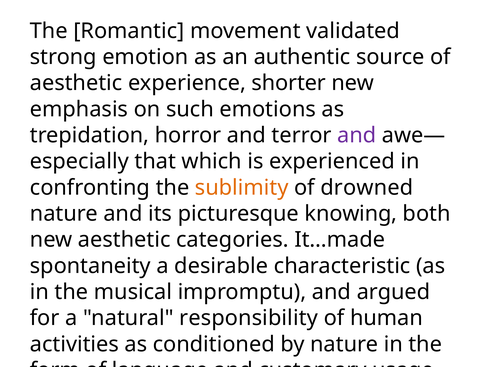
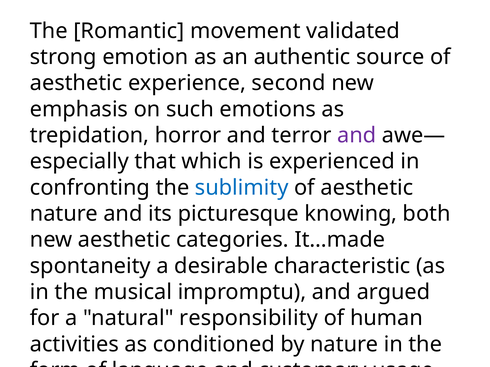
shorter: shorter -> second
sublimity colour: orange -> blue
drowned at (367, 188): drowned -> aesthetic
